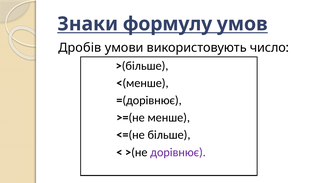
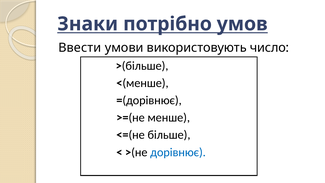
формулу: формулу -> потрібно
Дробів: Дробів -> Ввести
дорівнює colour: purple -> blue
